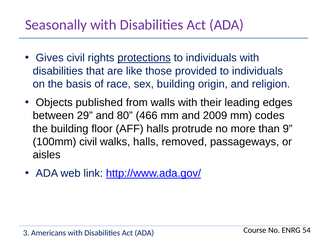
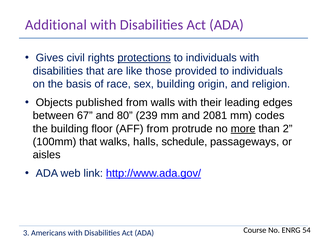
Seasonally: Seasonally -> Additional
29: 29 -> 67
466: 466 -> 239
2009: 2009 -> 2081
AFF halls: halls -> from
more underline: none -> present
9: 9 -> 2
100mm civil: civil -> that
removed: removed -> schedule
